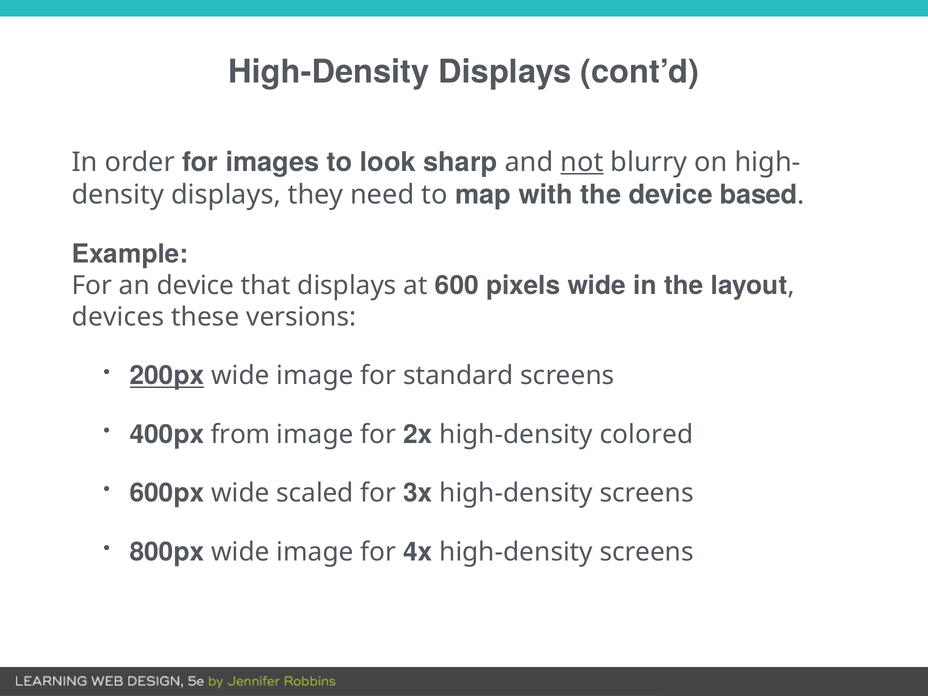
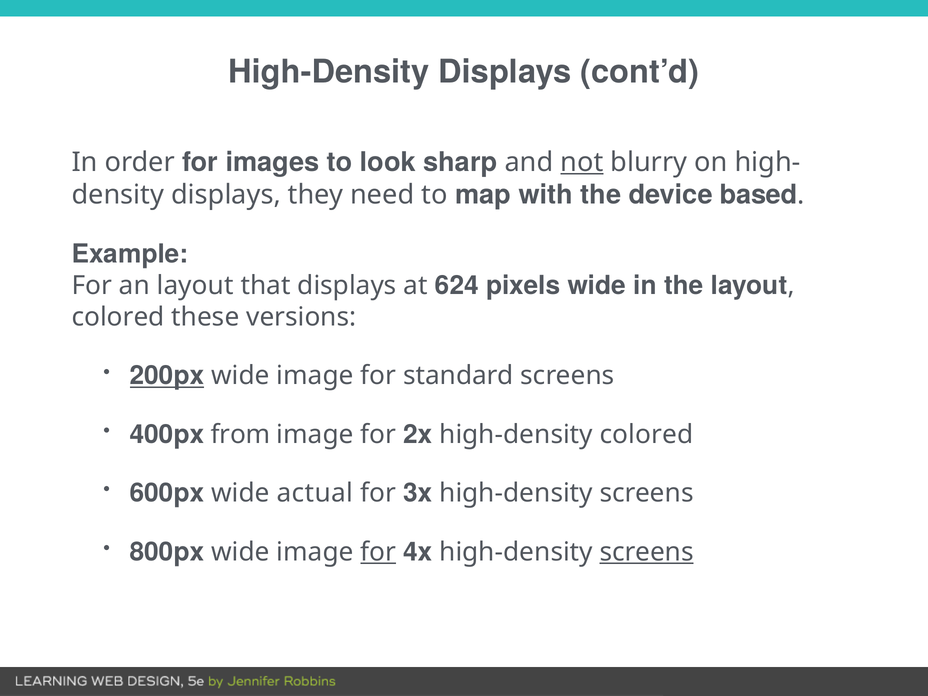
an device: device -> layout
600: 600 -> 624
devices at (118, 317): devices -> colored
scaled: scaled -> actual
for at (378, 552) underline: none -> present
screens at (647, 552) underline: none -> present
